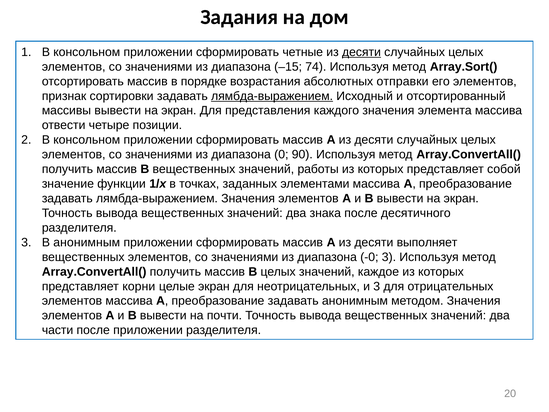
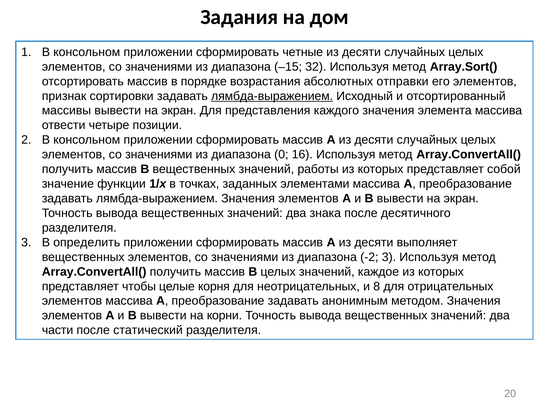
десяти at (361, 52) underline: present -> none
74: 74 -> 32
90: 90 -> 16
В анонимным: анонимным -> определить
-0: -0 -> -2
корни: корни -> чтобы
целые экран: экран -> корня
и 3: 3 -> 8
почти: почти -> корни
после приложении: приложении -> статический
